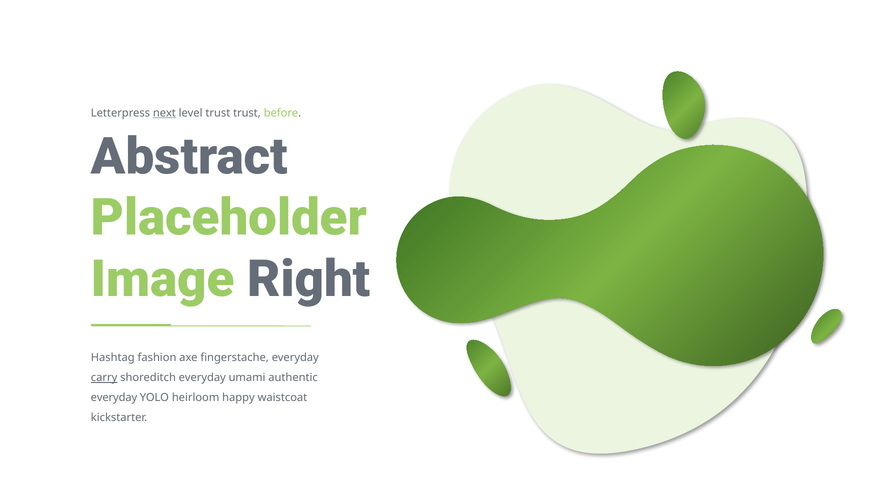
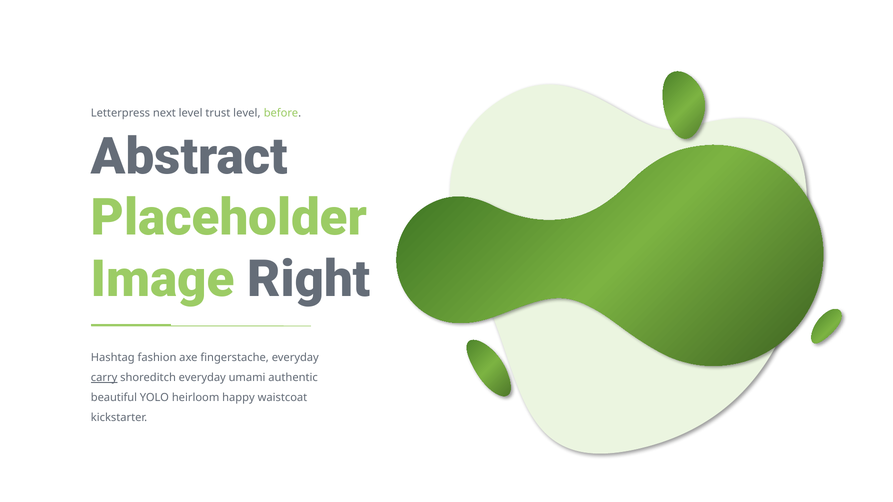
next underline: present -> none
trust trust: trust -> level
everyday at (114, 398): everyday -> beautiful
